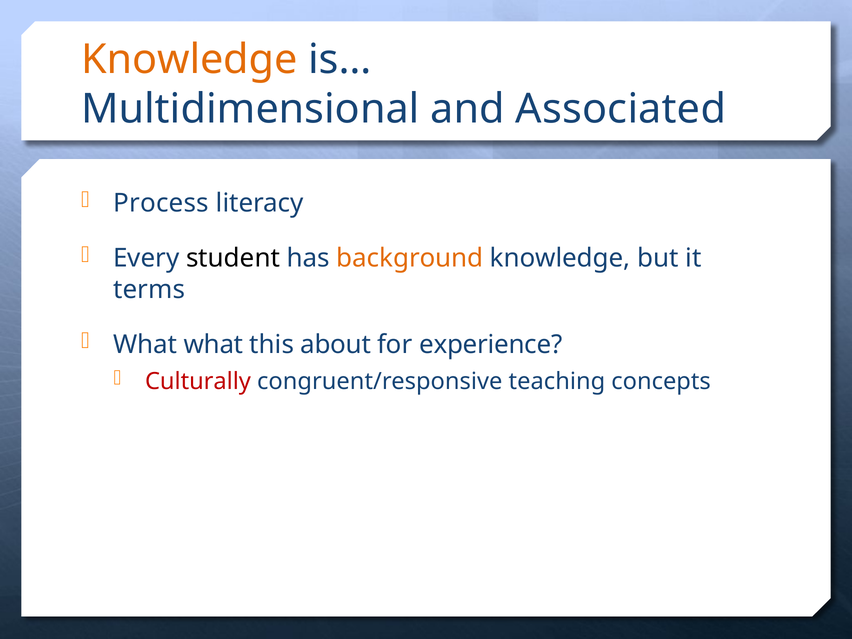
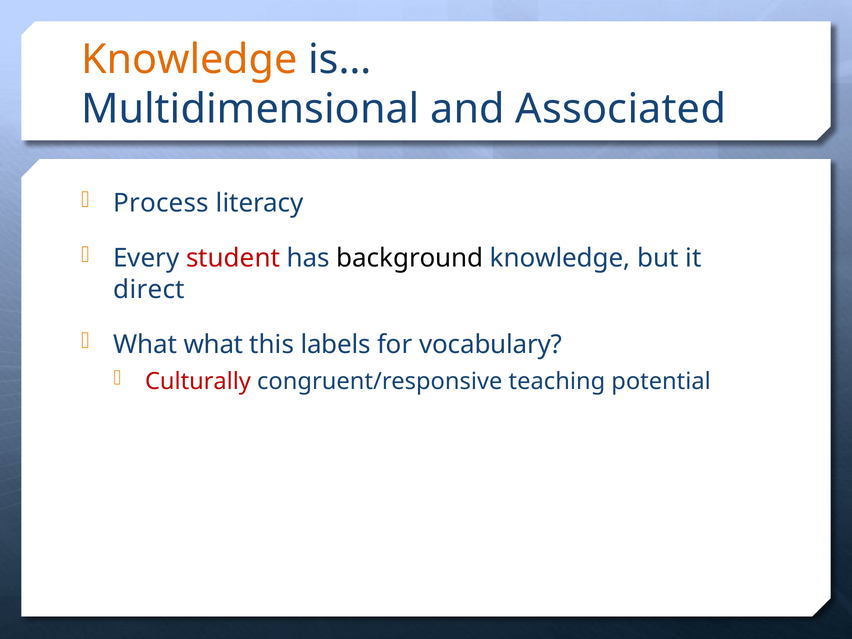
student colour: black -> red
background colour: orange -> black
terms: terms -> direct
about: about -> labels
experience: experience -> vocabulary
concepts: concepts -> potential
